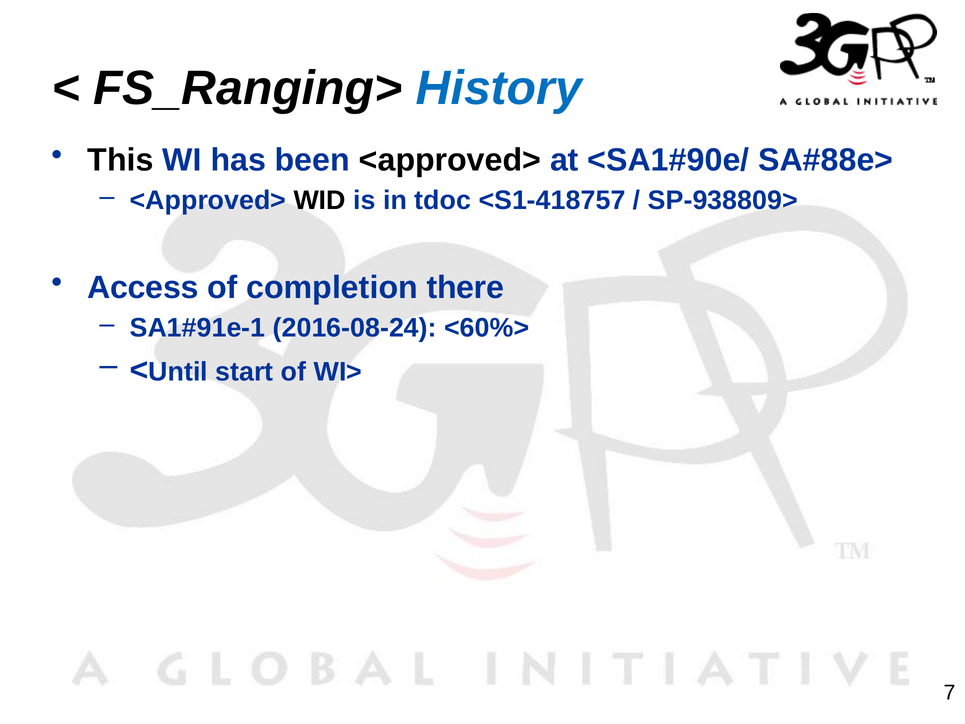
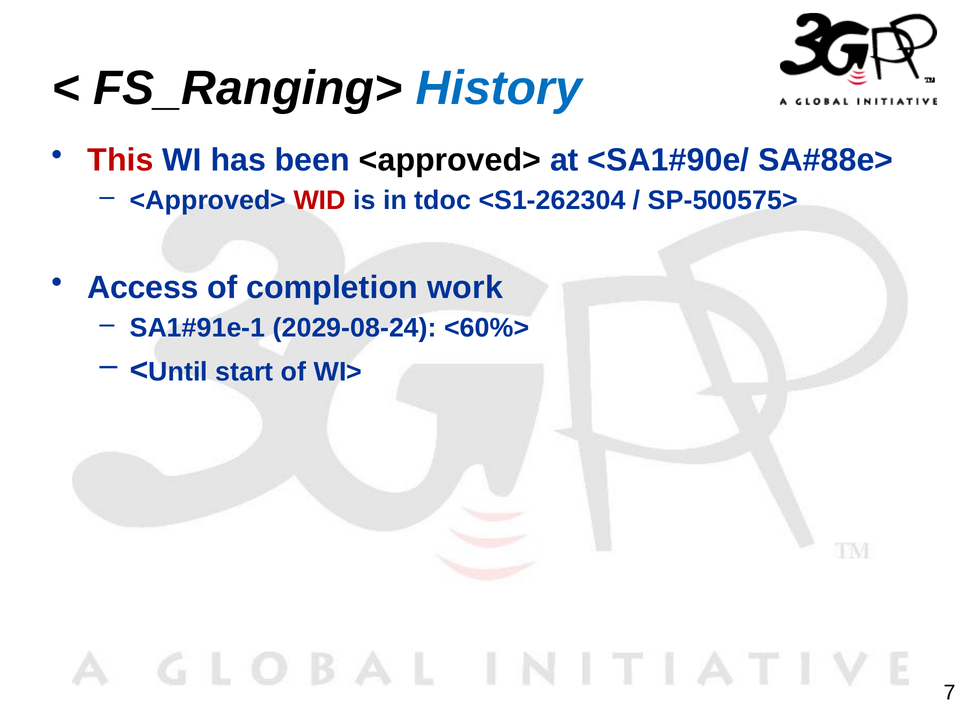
This colour: black -> red
WID colour: black -> red
<S1-418757: <S1-418757 -> <S1-262304
SP-938809>: SP-938809> -> SP-500575>
there: there -> work
2016‑08‑24: 2016‑08‑24 -> 2029‑08‑24
